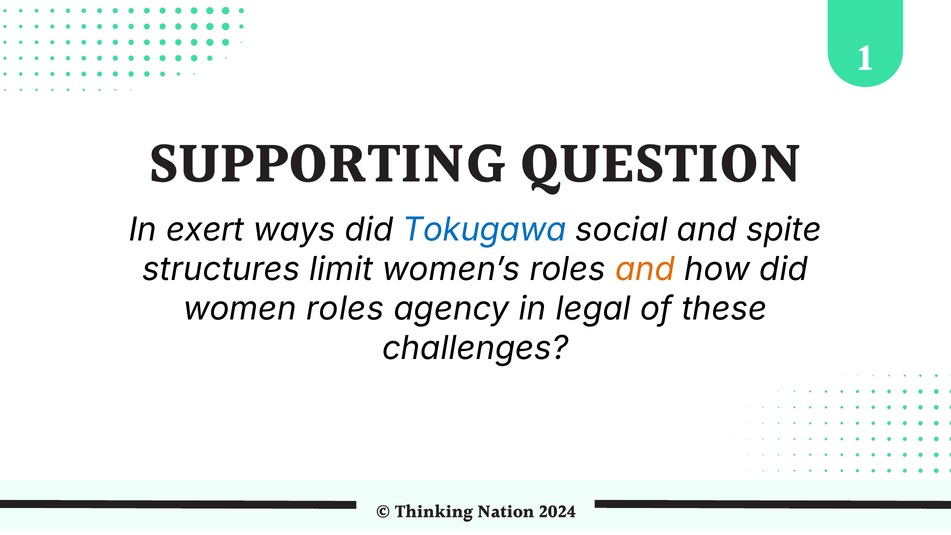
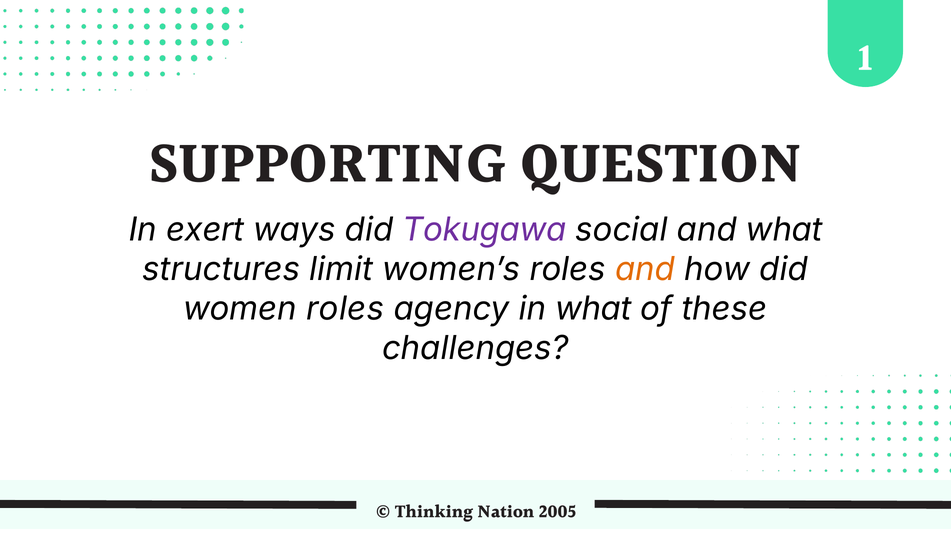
Tokugawa colour: blue -> purple
and spite: spite -> what
in legal: legal -> what
2024: 2024 -> 2005
